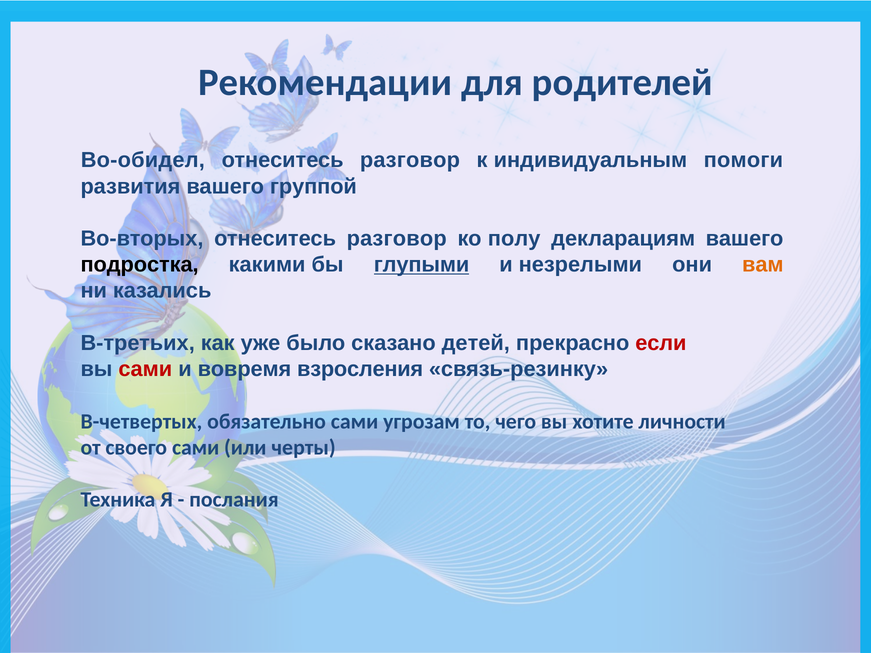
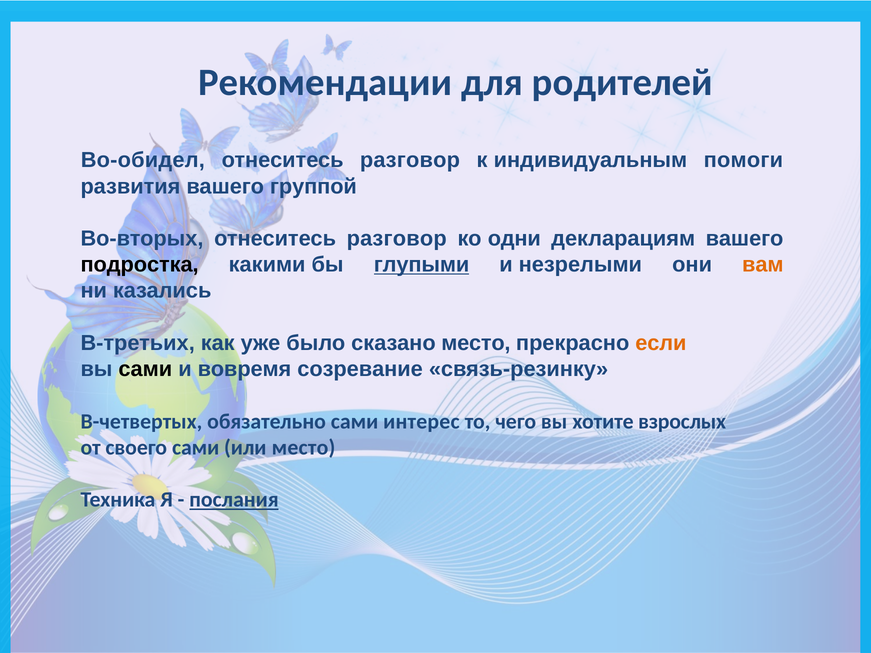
полу: полу -> одни
сказано детей: детей -> место
если colour: red -> orange
сами at (145, 369) colour: red -> black
взросления: взросления -> созревание
угрозам: угрозам -> интерес
личности: личности -> взрослых
или черты: черты -> место
послания underline: none -> present
